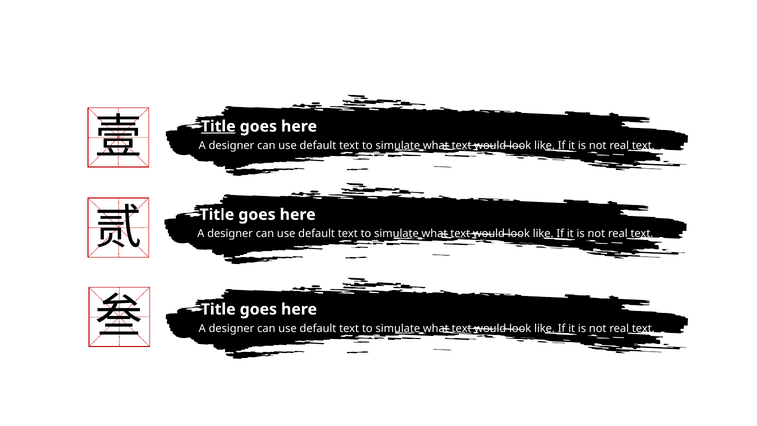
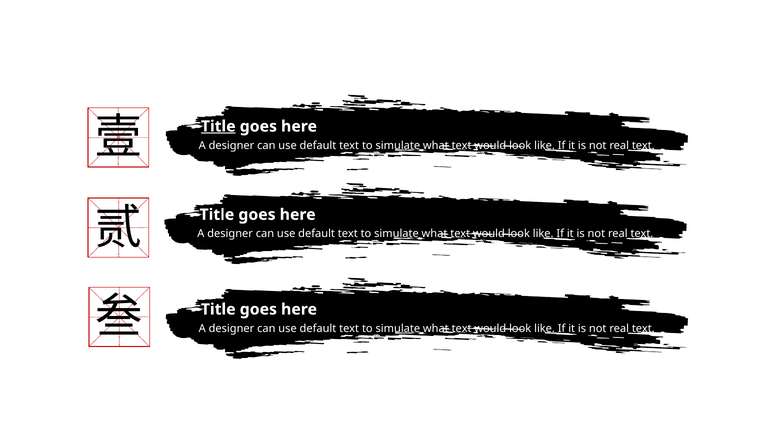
text at (462, 328) underline: present -> none
